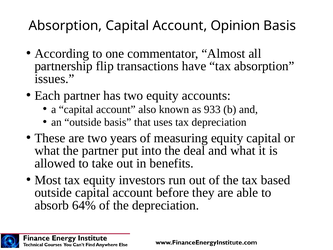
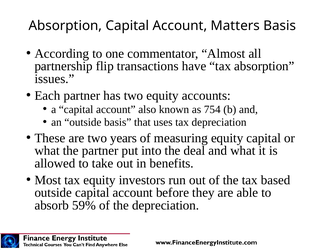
Opinion: Opinion -> Matters
933: 933 -> 754
64%: 64% -> 59%
